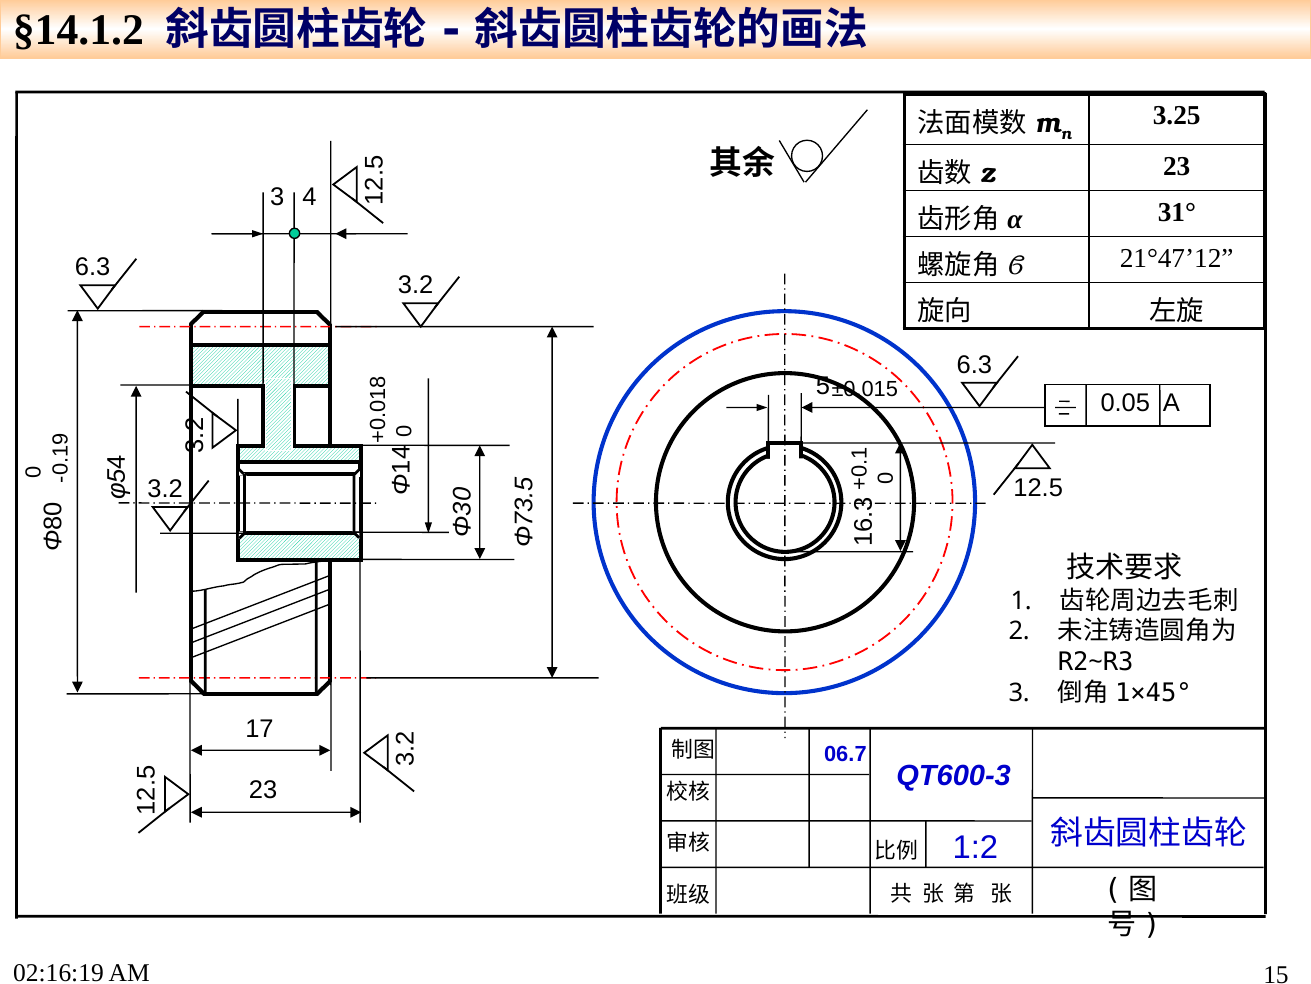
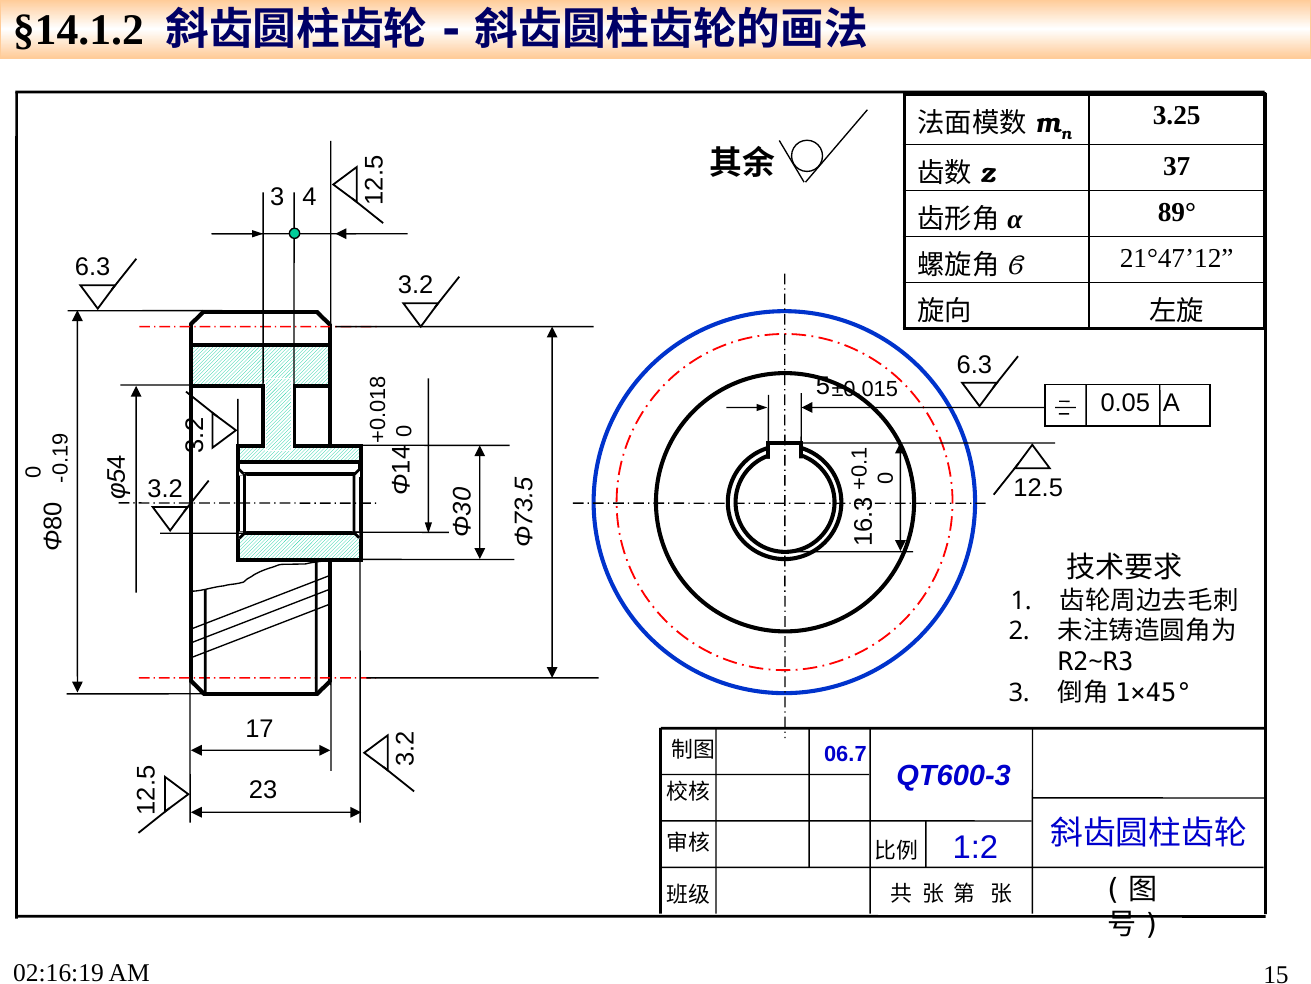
23 at (1177, 166): 23 -> 37
31°: 31° -> 89°
